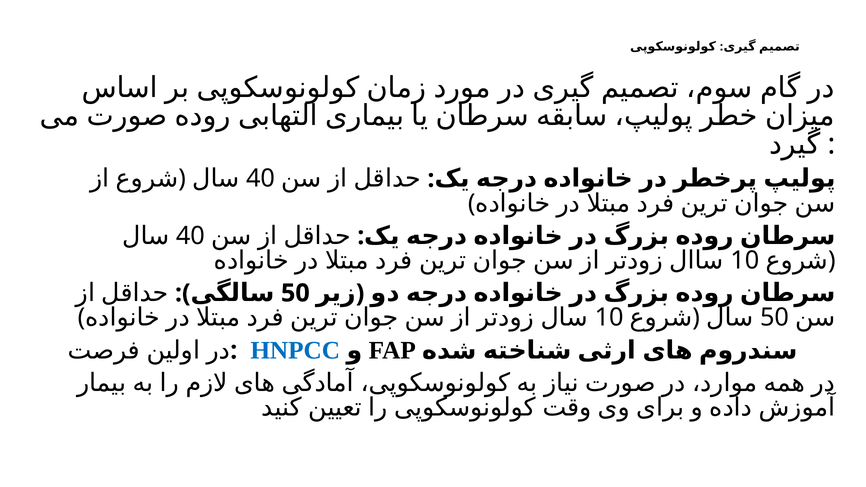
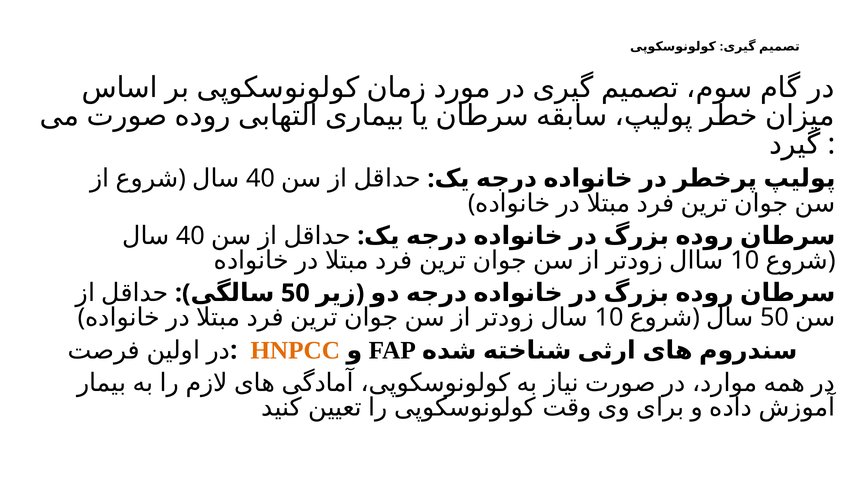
HNPCC colour: blue -> orange
